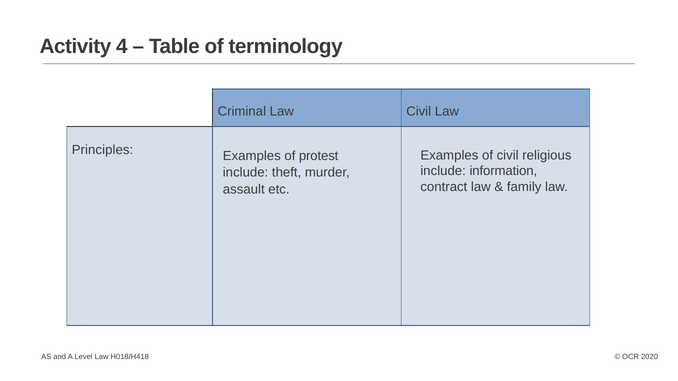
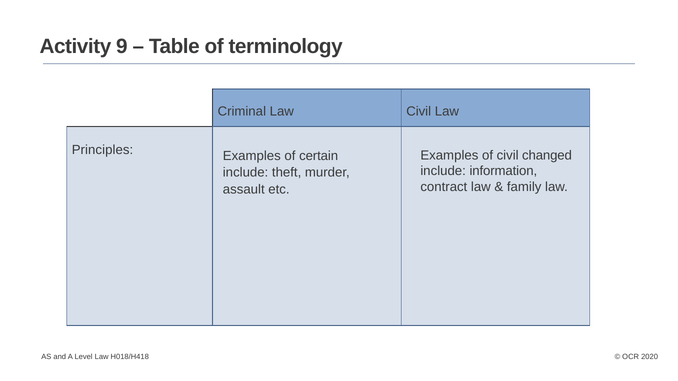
4: 4 -> 9
protest: protest -> certain
religious: religious -> changed
